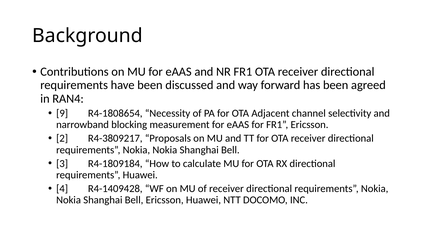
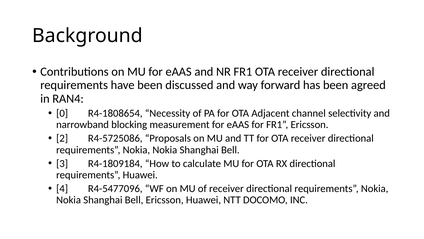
9: 9 -> 0
R4-3809217: R4-3809217 -> R4-5725086
R4-1409428: R4-1409428 -> R4-5477096
